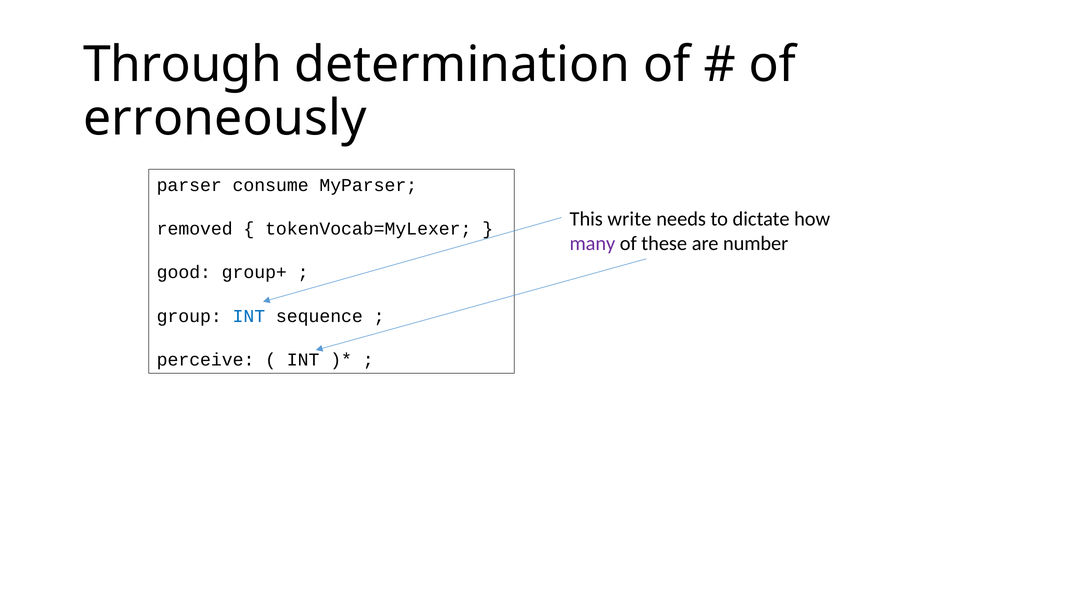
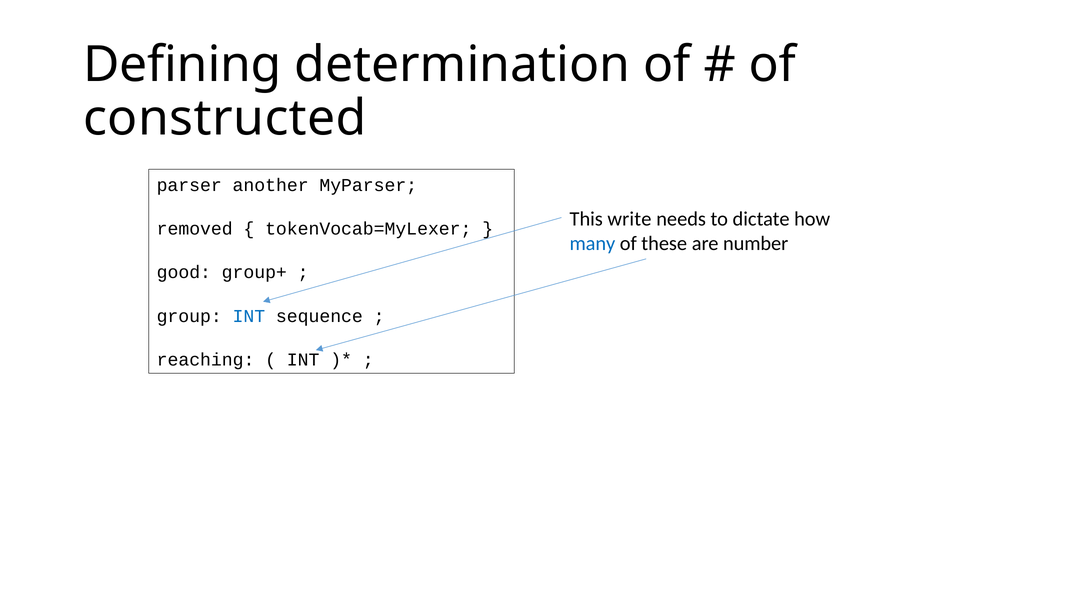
Through: Through -> Defining
erroneously: erroneously -> constructed
consume: consume -> another
many colour: purple -> blue
perceive: perceive -> reaching
